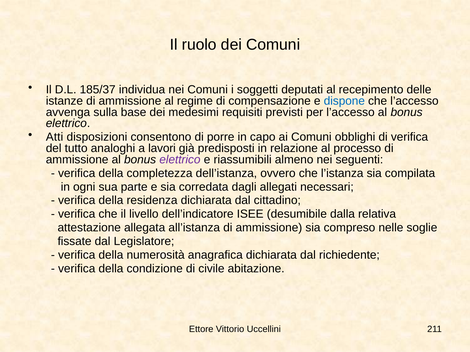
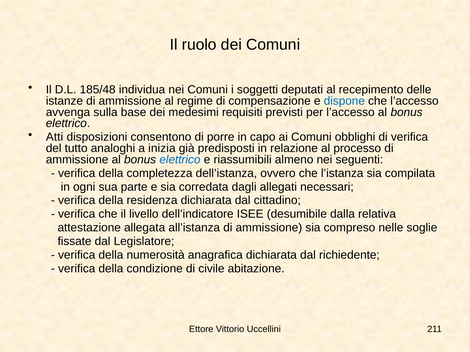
185/37: 185/37 -> 185/48
lavori: lavori -> inizia
elettrico at (180, 160) colour: purple -> blue
